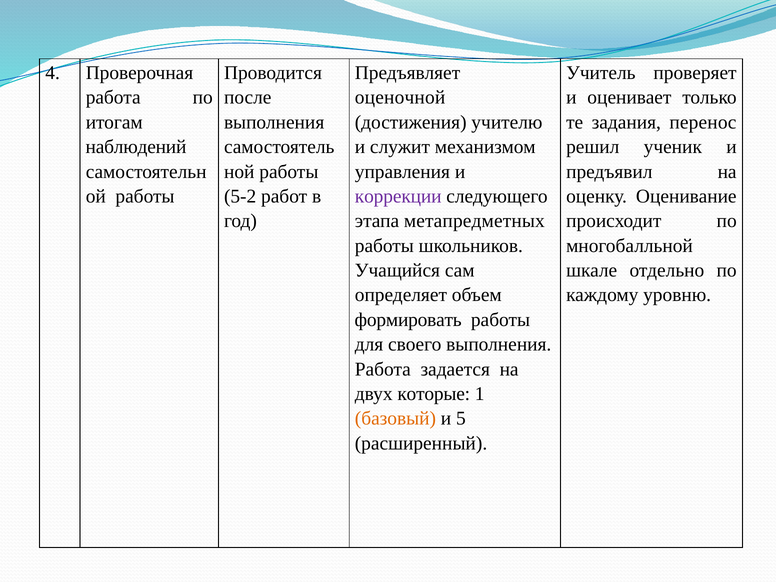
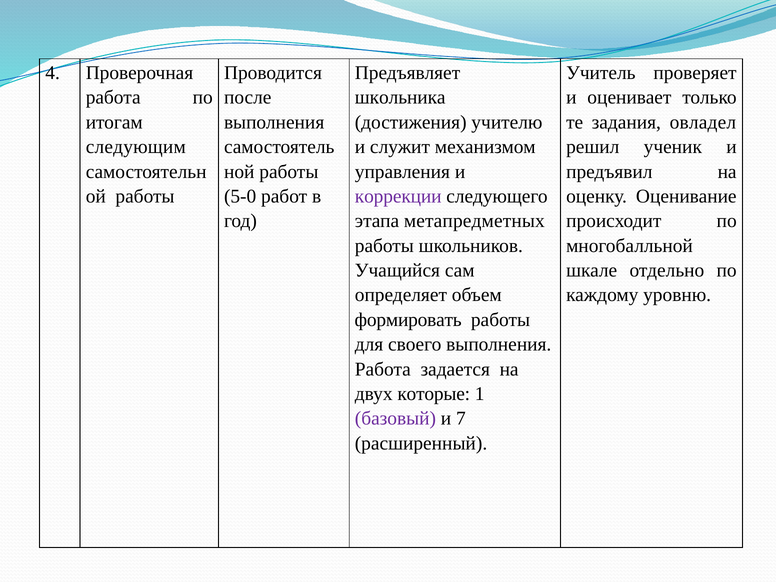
оценочной: оценочной -> школьника
перенос: перенос -> овладел
наблюдений: наблюдений -> следующим
5-2: 5-2 -> 5-0
базовый colour: orange -> purple
5: 5 -> 7
